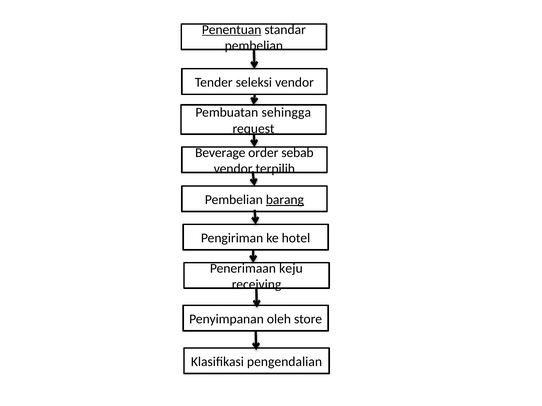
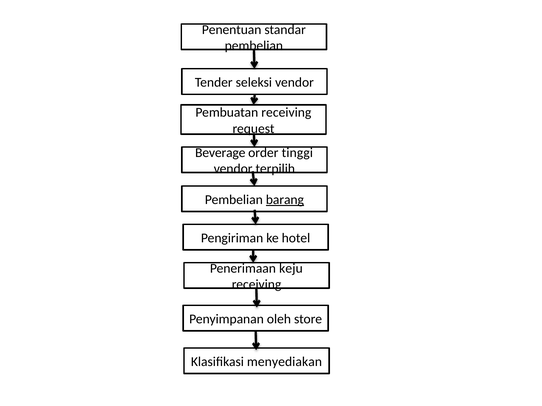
Penentuan underline: present -> none
Pembuatan sehingga: sehingga -> receiving
sebab: sebab -> tinggi
pengendalian: pengendalian -> menyediakan
